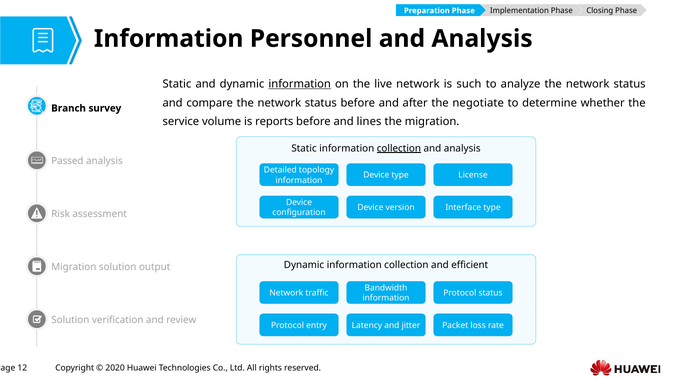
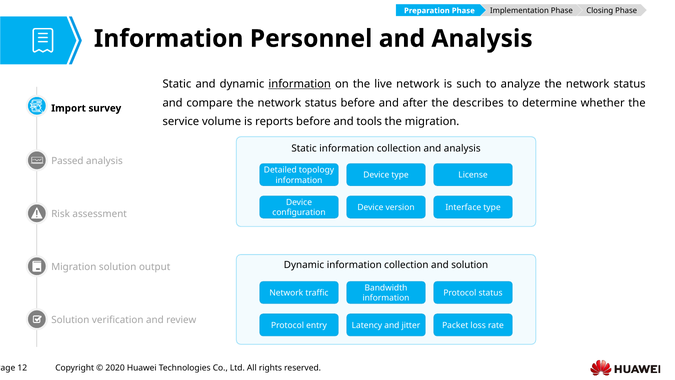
negotiate: negotiate -> describes
Branch: Branch -> Import
lines: lines -> tools
collection at (399, 148) underline: present -> none
and efficient: efficient -> solution
